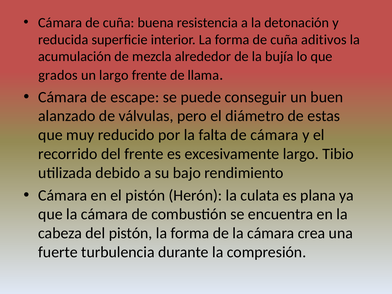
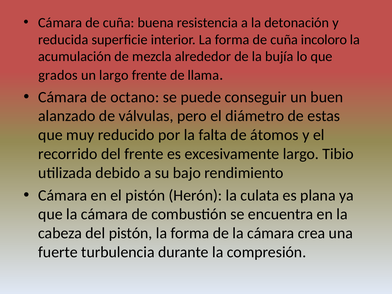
aditivos: aditivos -> incoloro
escape: escape -> octano
de cámara: cámara -> átomos
